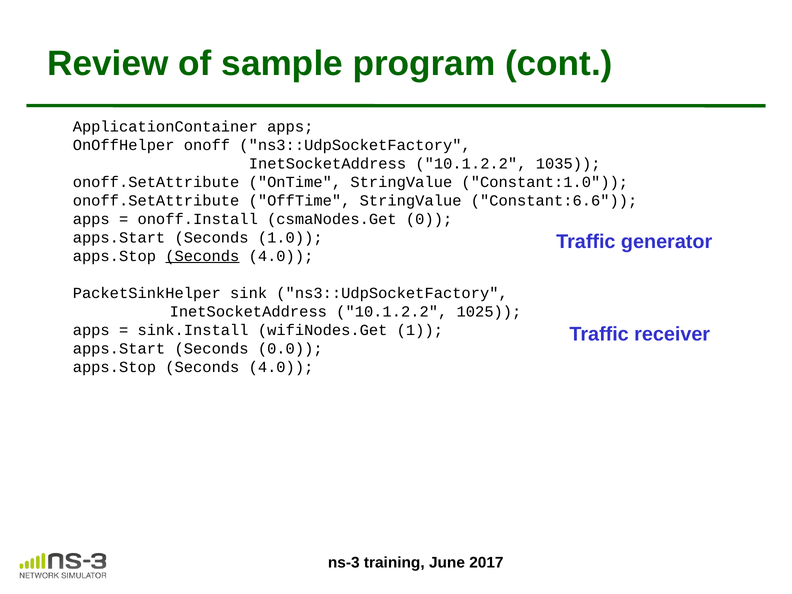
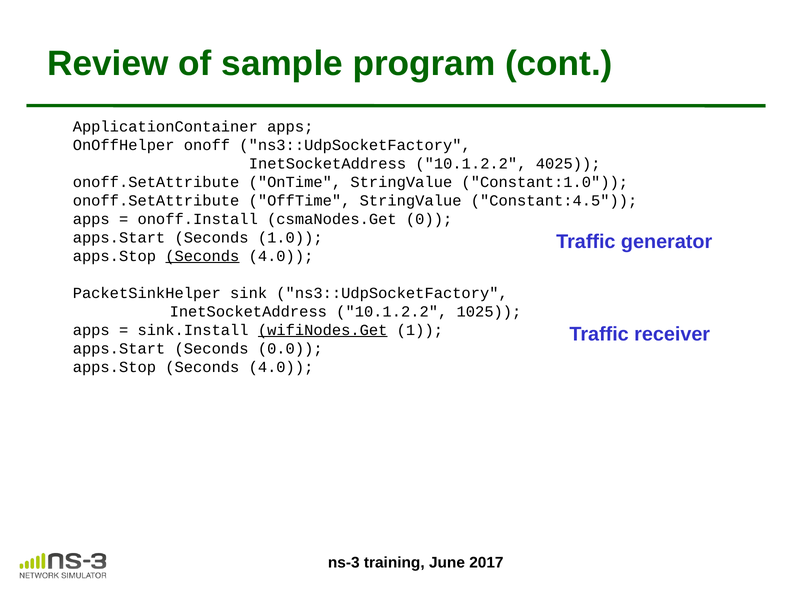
1035: 1035 -> 4025
Constant:6.6: Constant:6.6 -> Constant:4.5
wifiNodes.Get underline: none -> present
